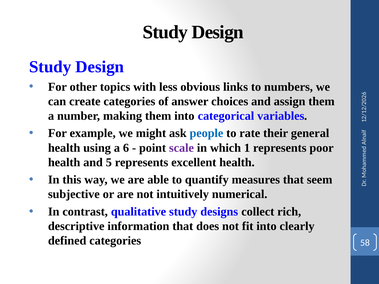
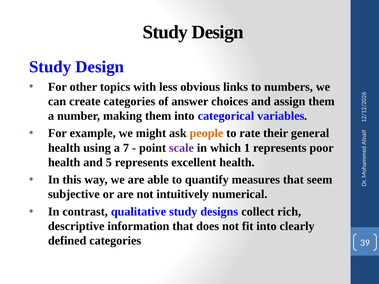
people colour: blue -> orange
a 6: 6 -> 7
58: 58 -> 39
